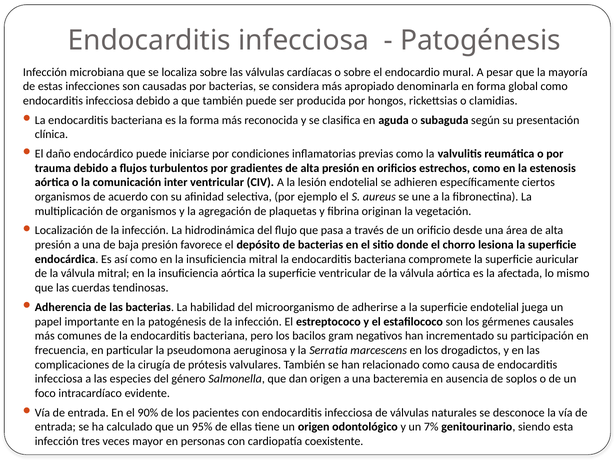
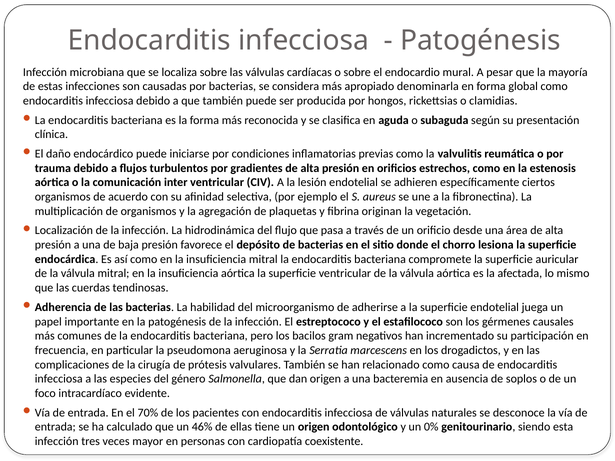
90%: 90% -> 70%
95%: 95% -> 46%
7%: 7% -> 0%
